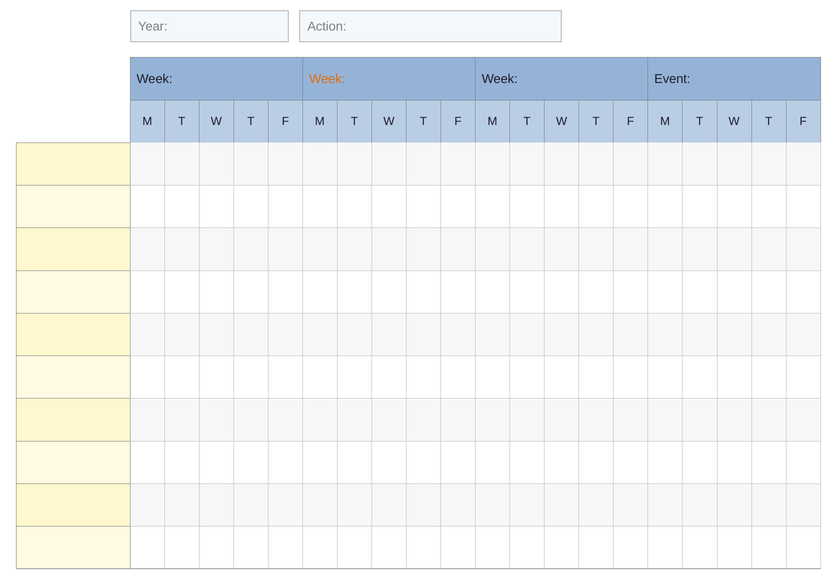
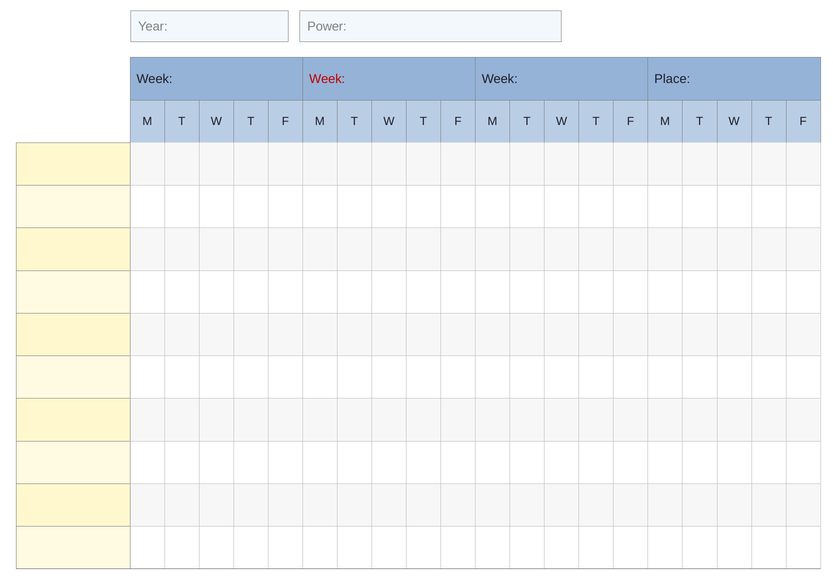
Action: Action -> Power
Week at (327, 79) colour: orange -> red
Event: Event -> Place
